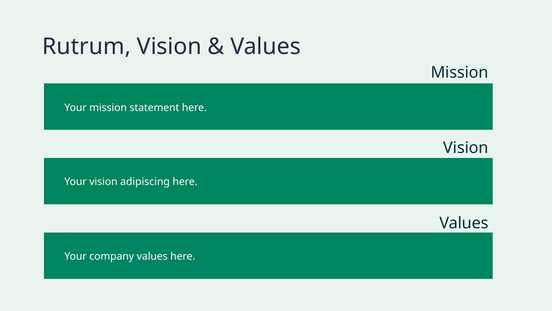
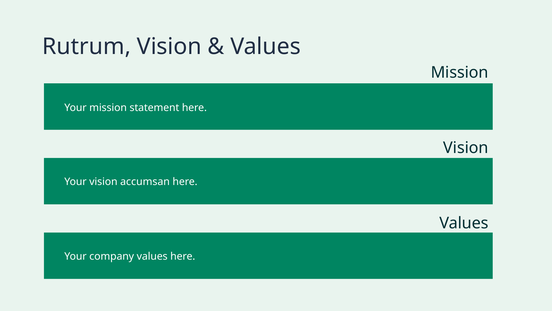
adipiscing: adipiscing -> accumsan
